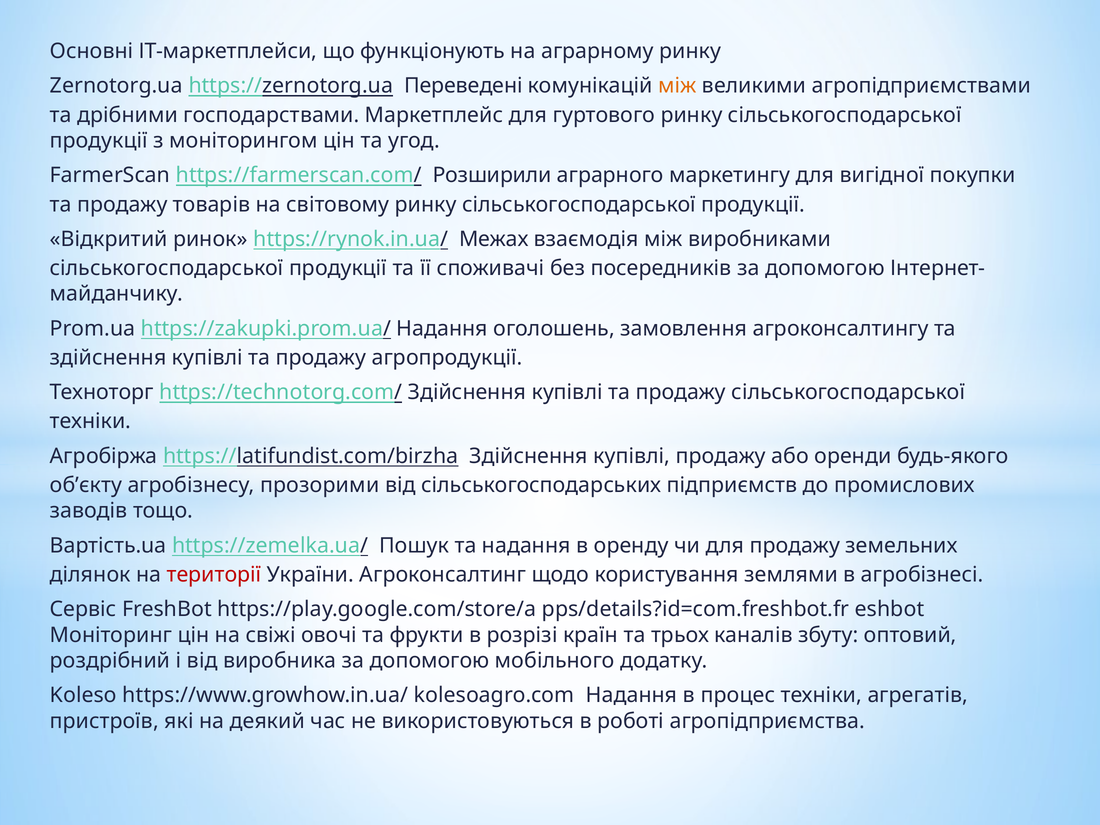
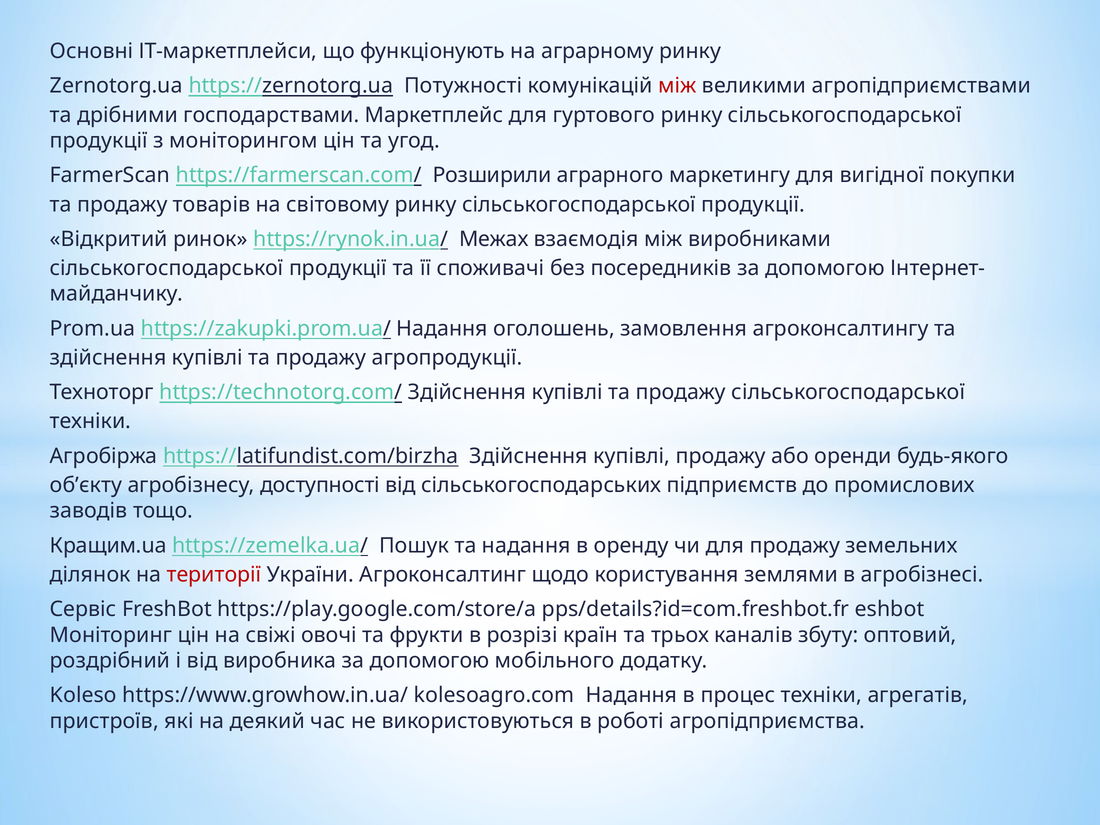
Переведені: Переведені -> Потужності
між at (677, 86) colour: orange -> red
прозорими: прозорими -> доступності
Вартість.ua: Вартість.ua -> Кращим.ua
